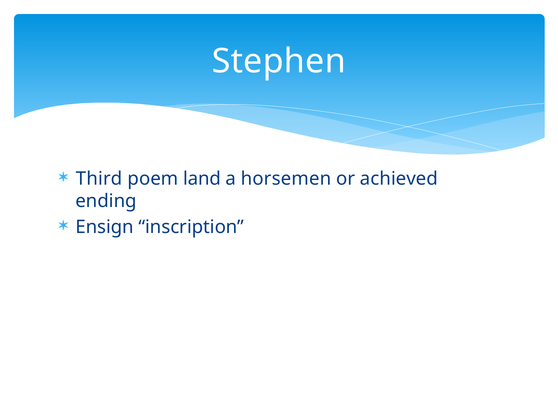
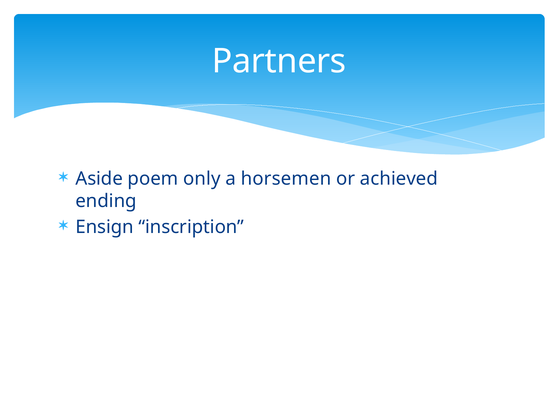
Stephen: Stephen -> Partners
Third: Third -> Aside
land: land -> only
